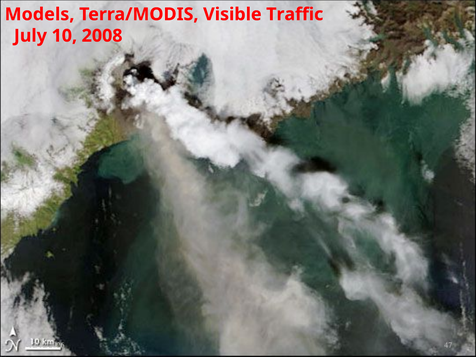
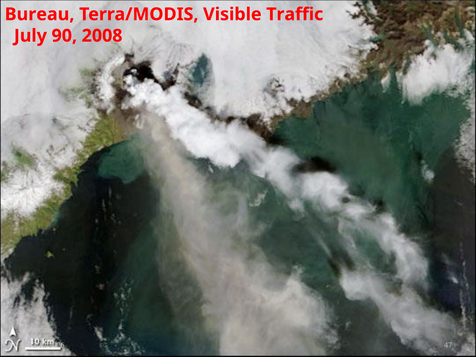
Models: Models -> Bureau
10: 10 -> 90
